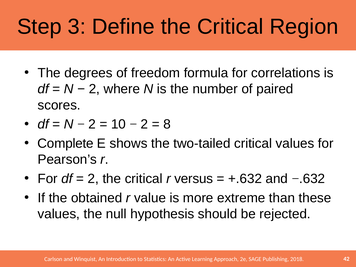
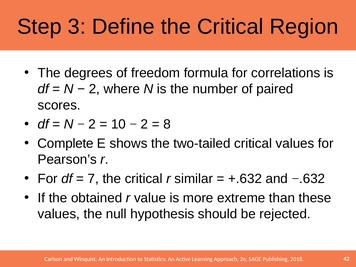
2 at (93, 179): 2 -> 7
versus: versus -> similar
